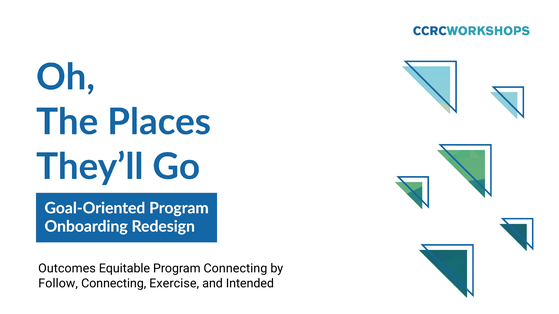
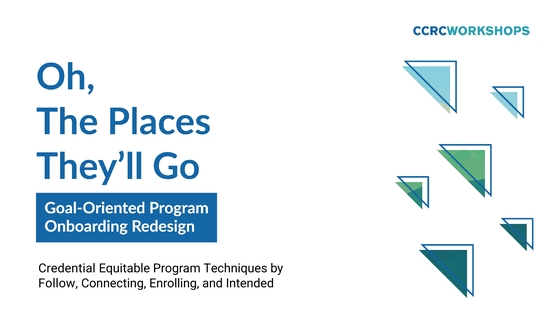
Outcomes: Outcomes -> Credential
Program Connecting: Connecting -> Techniques
Exercise: Exercise -> Enrolling
